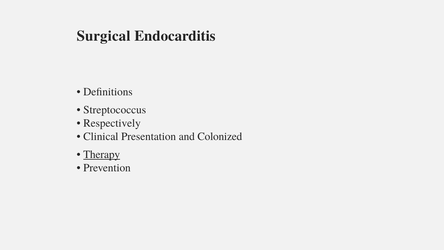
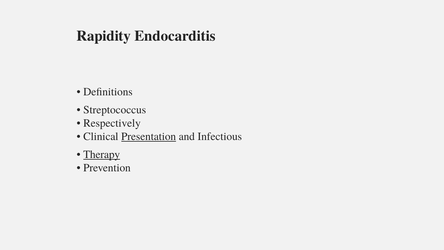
Surgical: Surgical -> Rapidity
Presentation underline: none -> present
Colonized: Colonized -> Infectious
